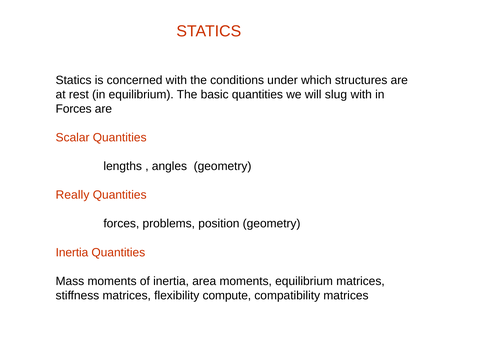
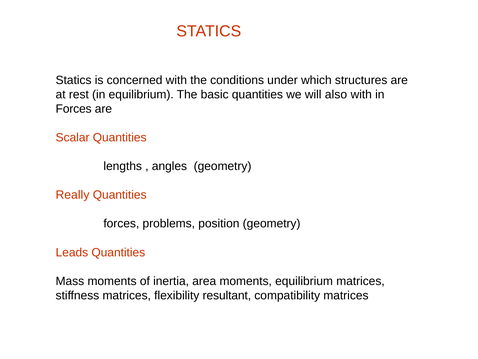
slug: slug -> also
Inertia at (72, 252): Inertia -> Leads
compute: compute -> resultant
